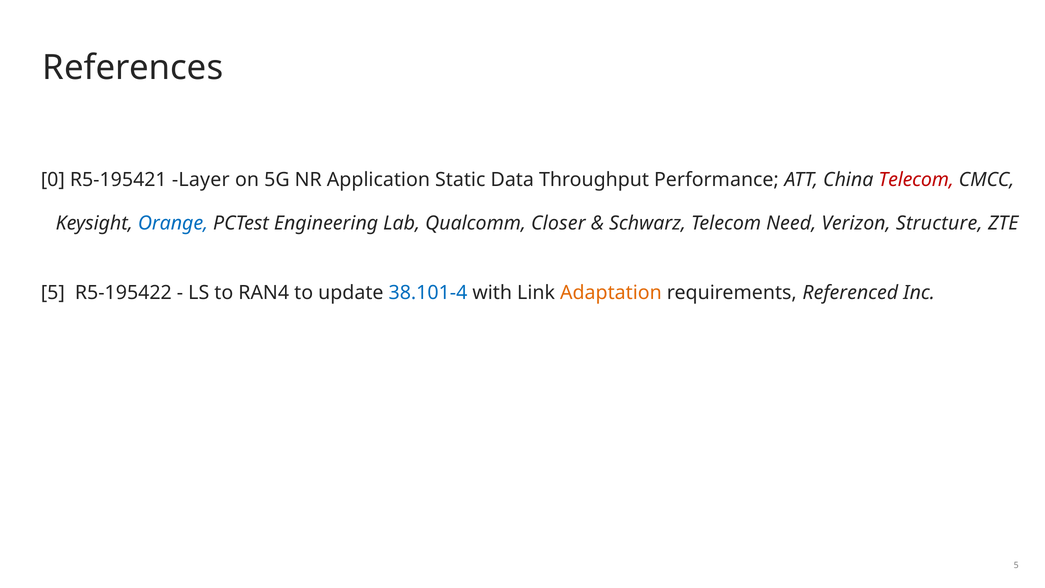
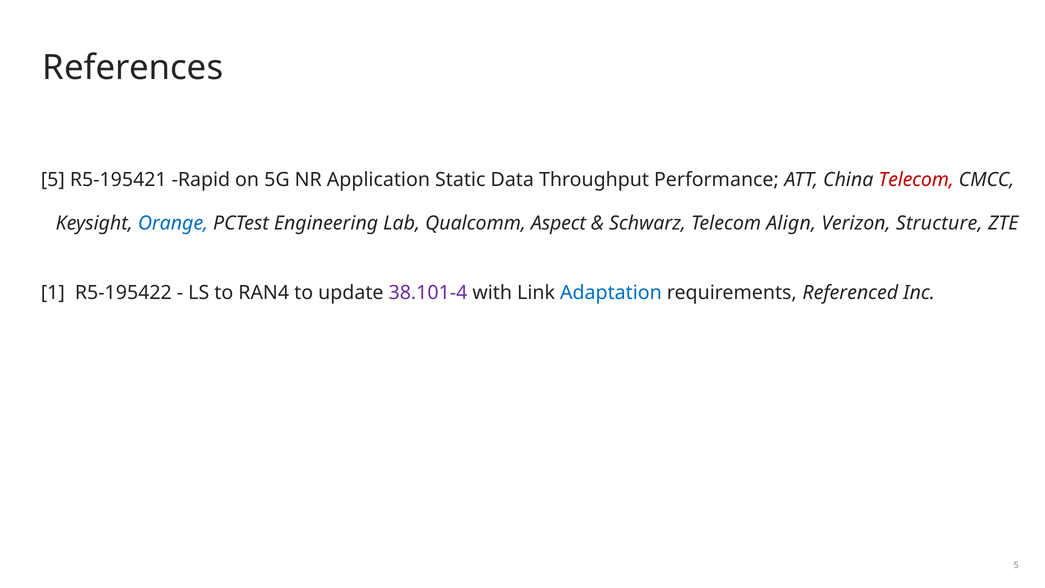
0 at (53, 180): 0 -> 5
Layer: Layer -> Rapid
Closer: Closer -> Aspect
Need: Need -> Align
5 at (53, 293): 5 -> 1
38.101-4 colour: blue -> purple
Adaptation colour: orange -> blue
